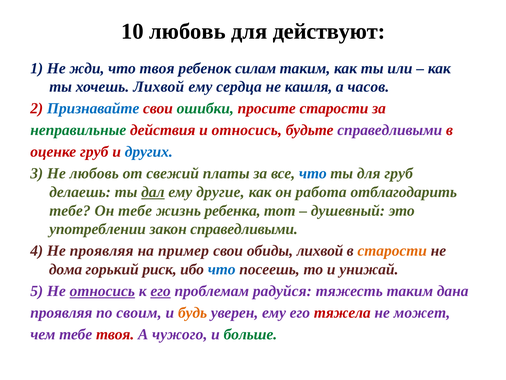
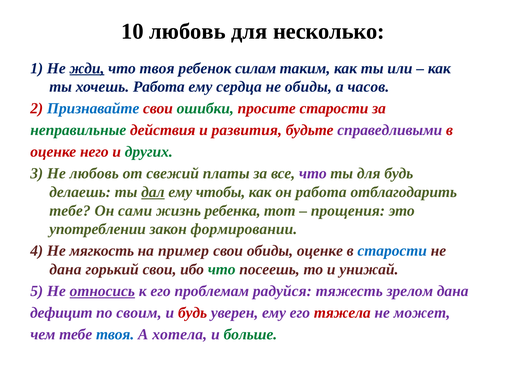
действуют: действуют -> несколько
жди underline: none -> present
хочешь Лихвой: Лихвой -> Работа
не кашля: кашля -> обиды
и относись: относись -> развития
оценке груб: груб -> него
других colour: blue -> green
что at (313, 173) colour: blue -> purple
для груб: груб -> будь
другие: другие -> чтобы
Он тебе: тебе -> сами
душевный: душевный -> прощения
закон справедливыми: справедливыми -> формировании
Не проявляя: проявляя -> мягкость
обиды лихвой: лихвой -> оценке
старости at (392, 251) colour: orange -> blue
дома at (66, 269): дома -> дана
горький риск: риск -> свои
что at (222, 269) colour: blue -> green
его at (161, 291) underline: present -> none
тяжесть таким: таким -> зрелом
проявляя at (61, 312): проявляя -> дефицит
будь at (193, 312) colour: orange -> red
твоя at (115, 334) colour: red -> blue
чужого: чужого -> хотела
